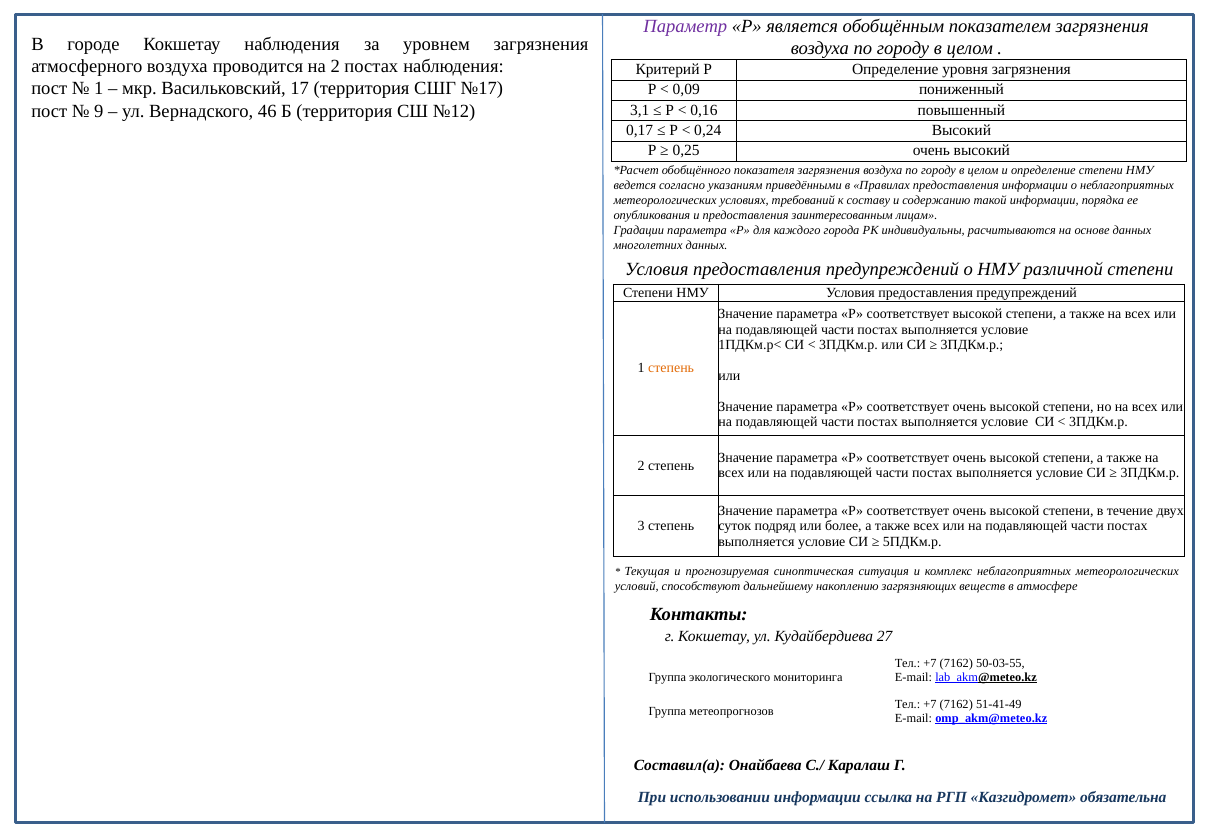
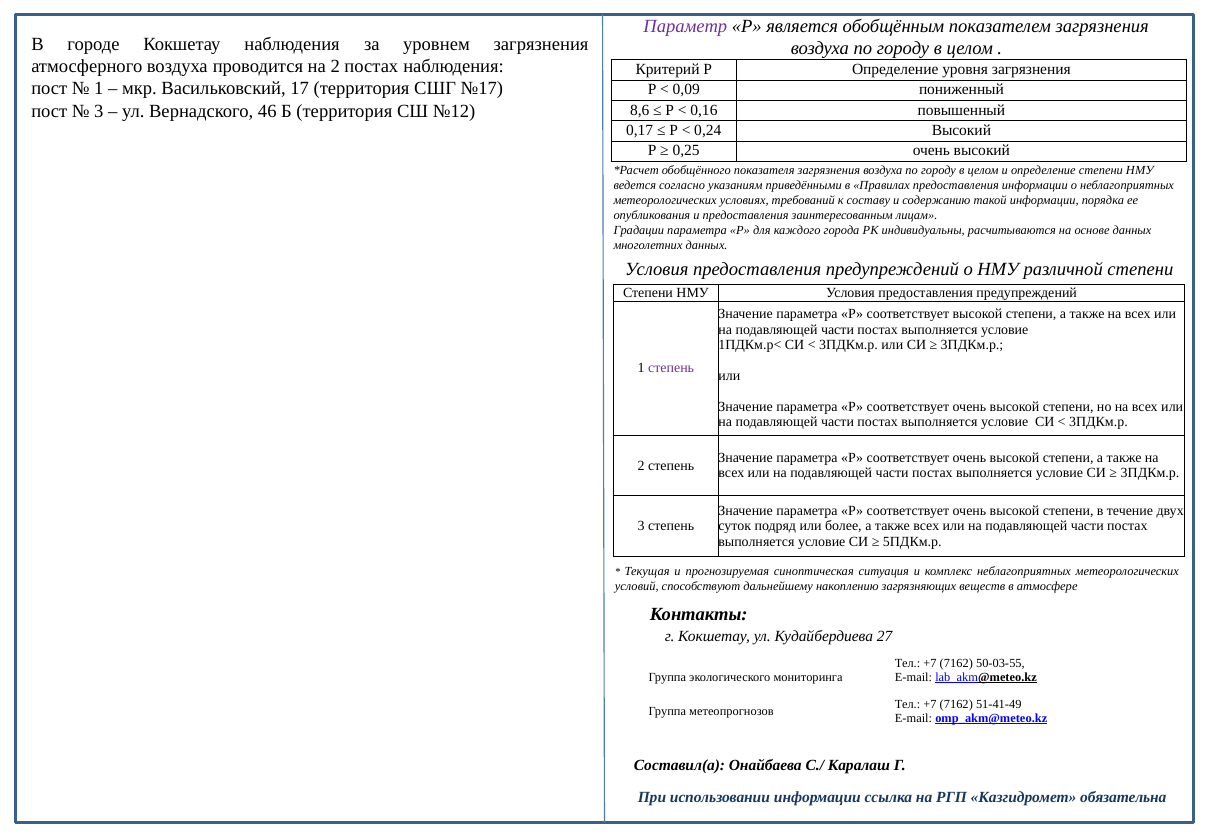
9 at (99, 111): 9 -> 3
3,1: 3,1 -> 8,6
степень at (671, 368) colour: orange -> purple
